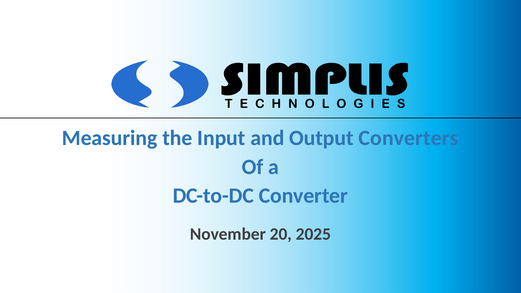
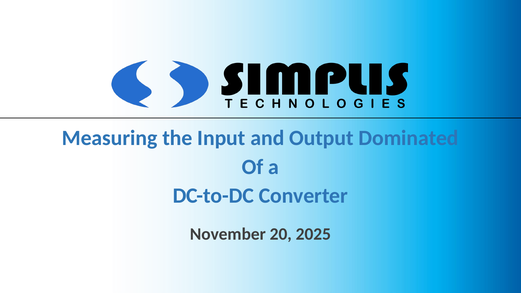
Converters: Converters -> Dominated
